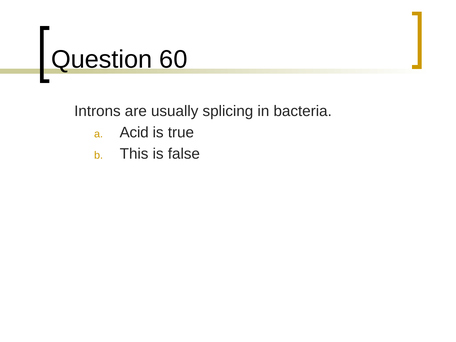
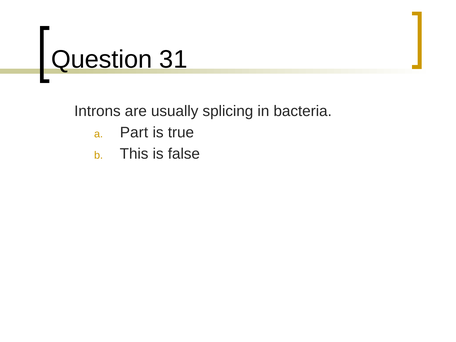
60: 60 -> 31
Acid: Acid -> Part
